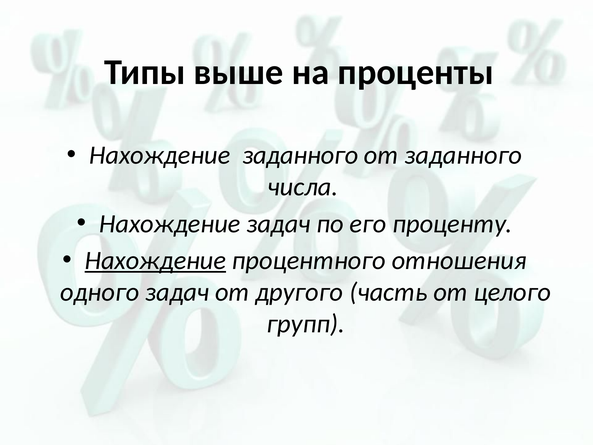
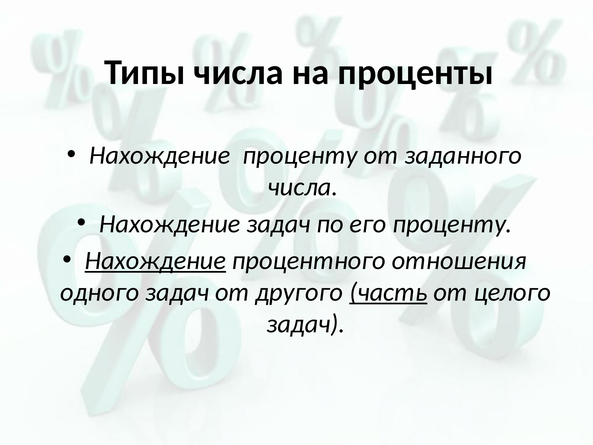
Типы выше: выше -> числа
Нахождение заданного: заданного -> проценту
часть underline: none -> present
групп at (306, 324): групп -> задач
